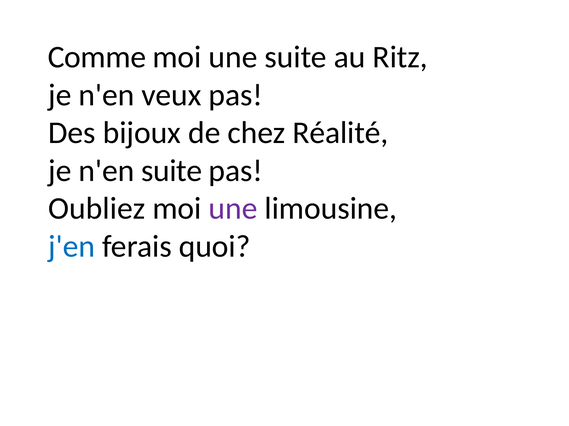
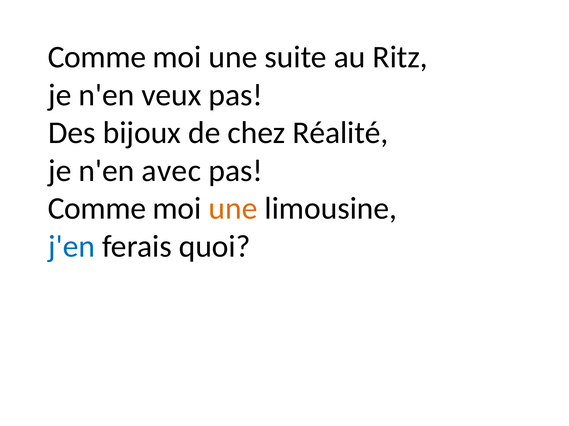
n'en suite: suite -> avec
Oubliez at (97, 209): Oubliez -> Comme
une at (233, 209) colour: purple -> orange
